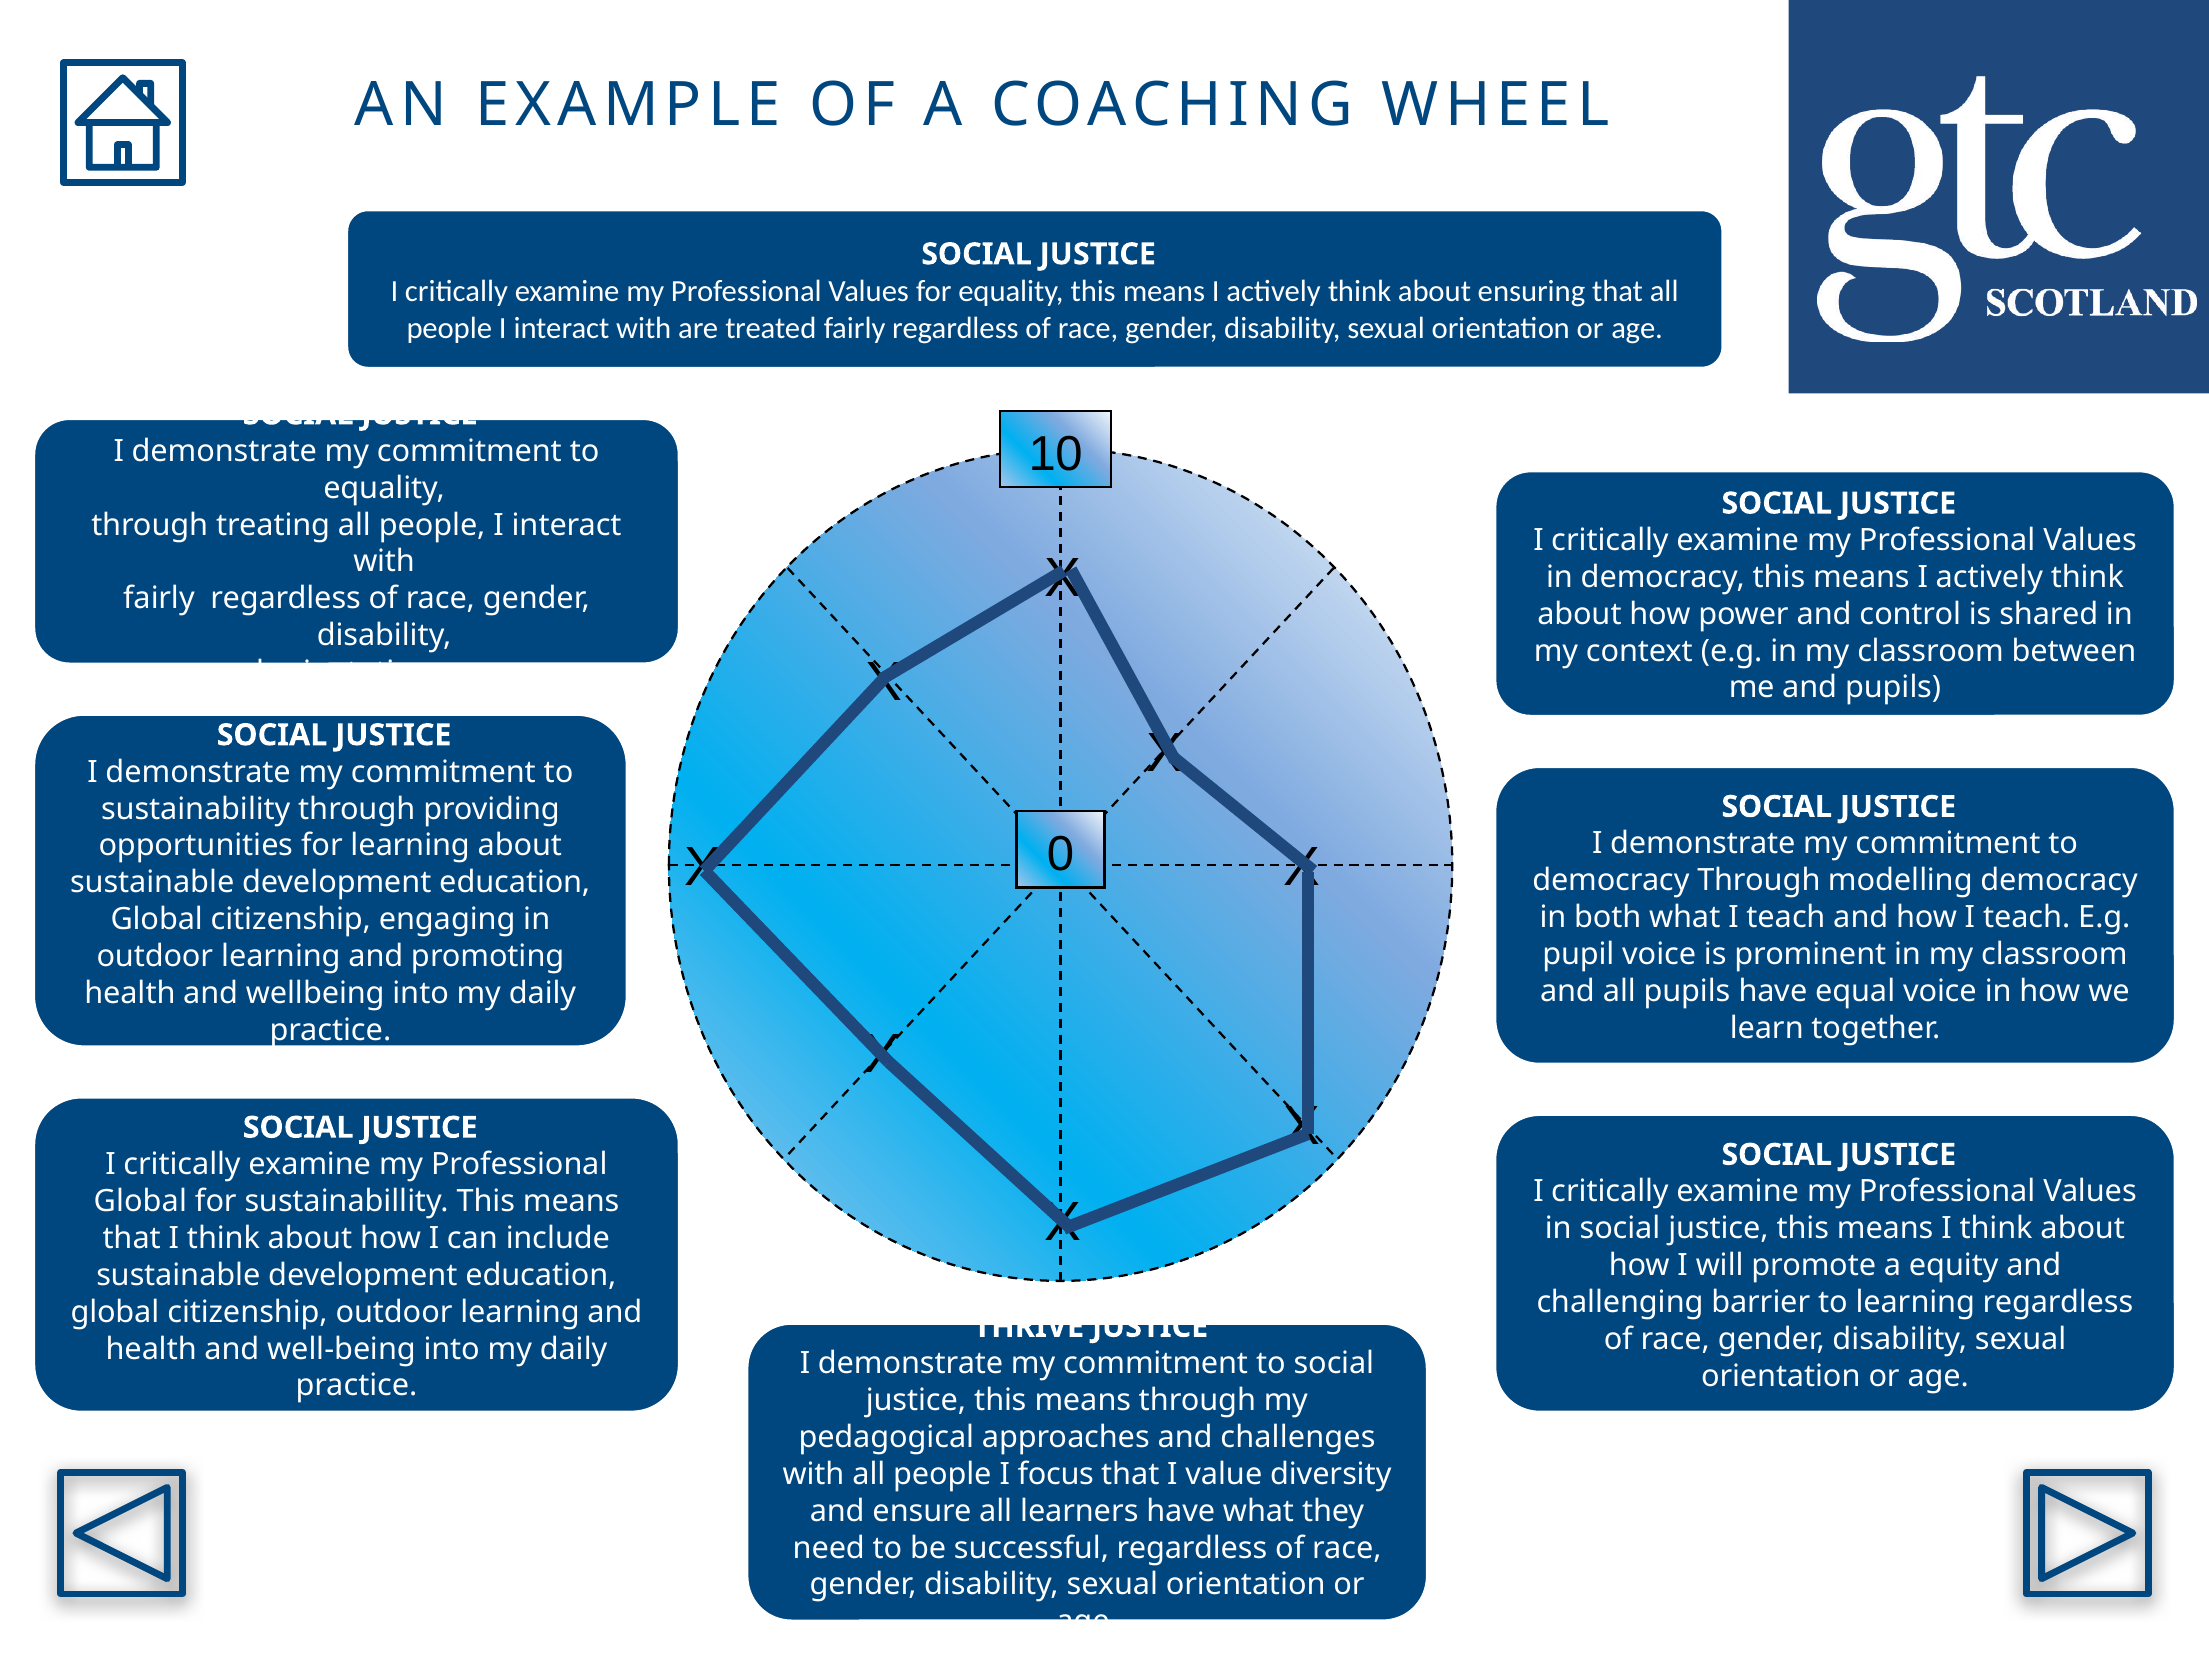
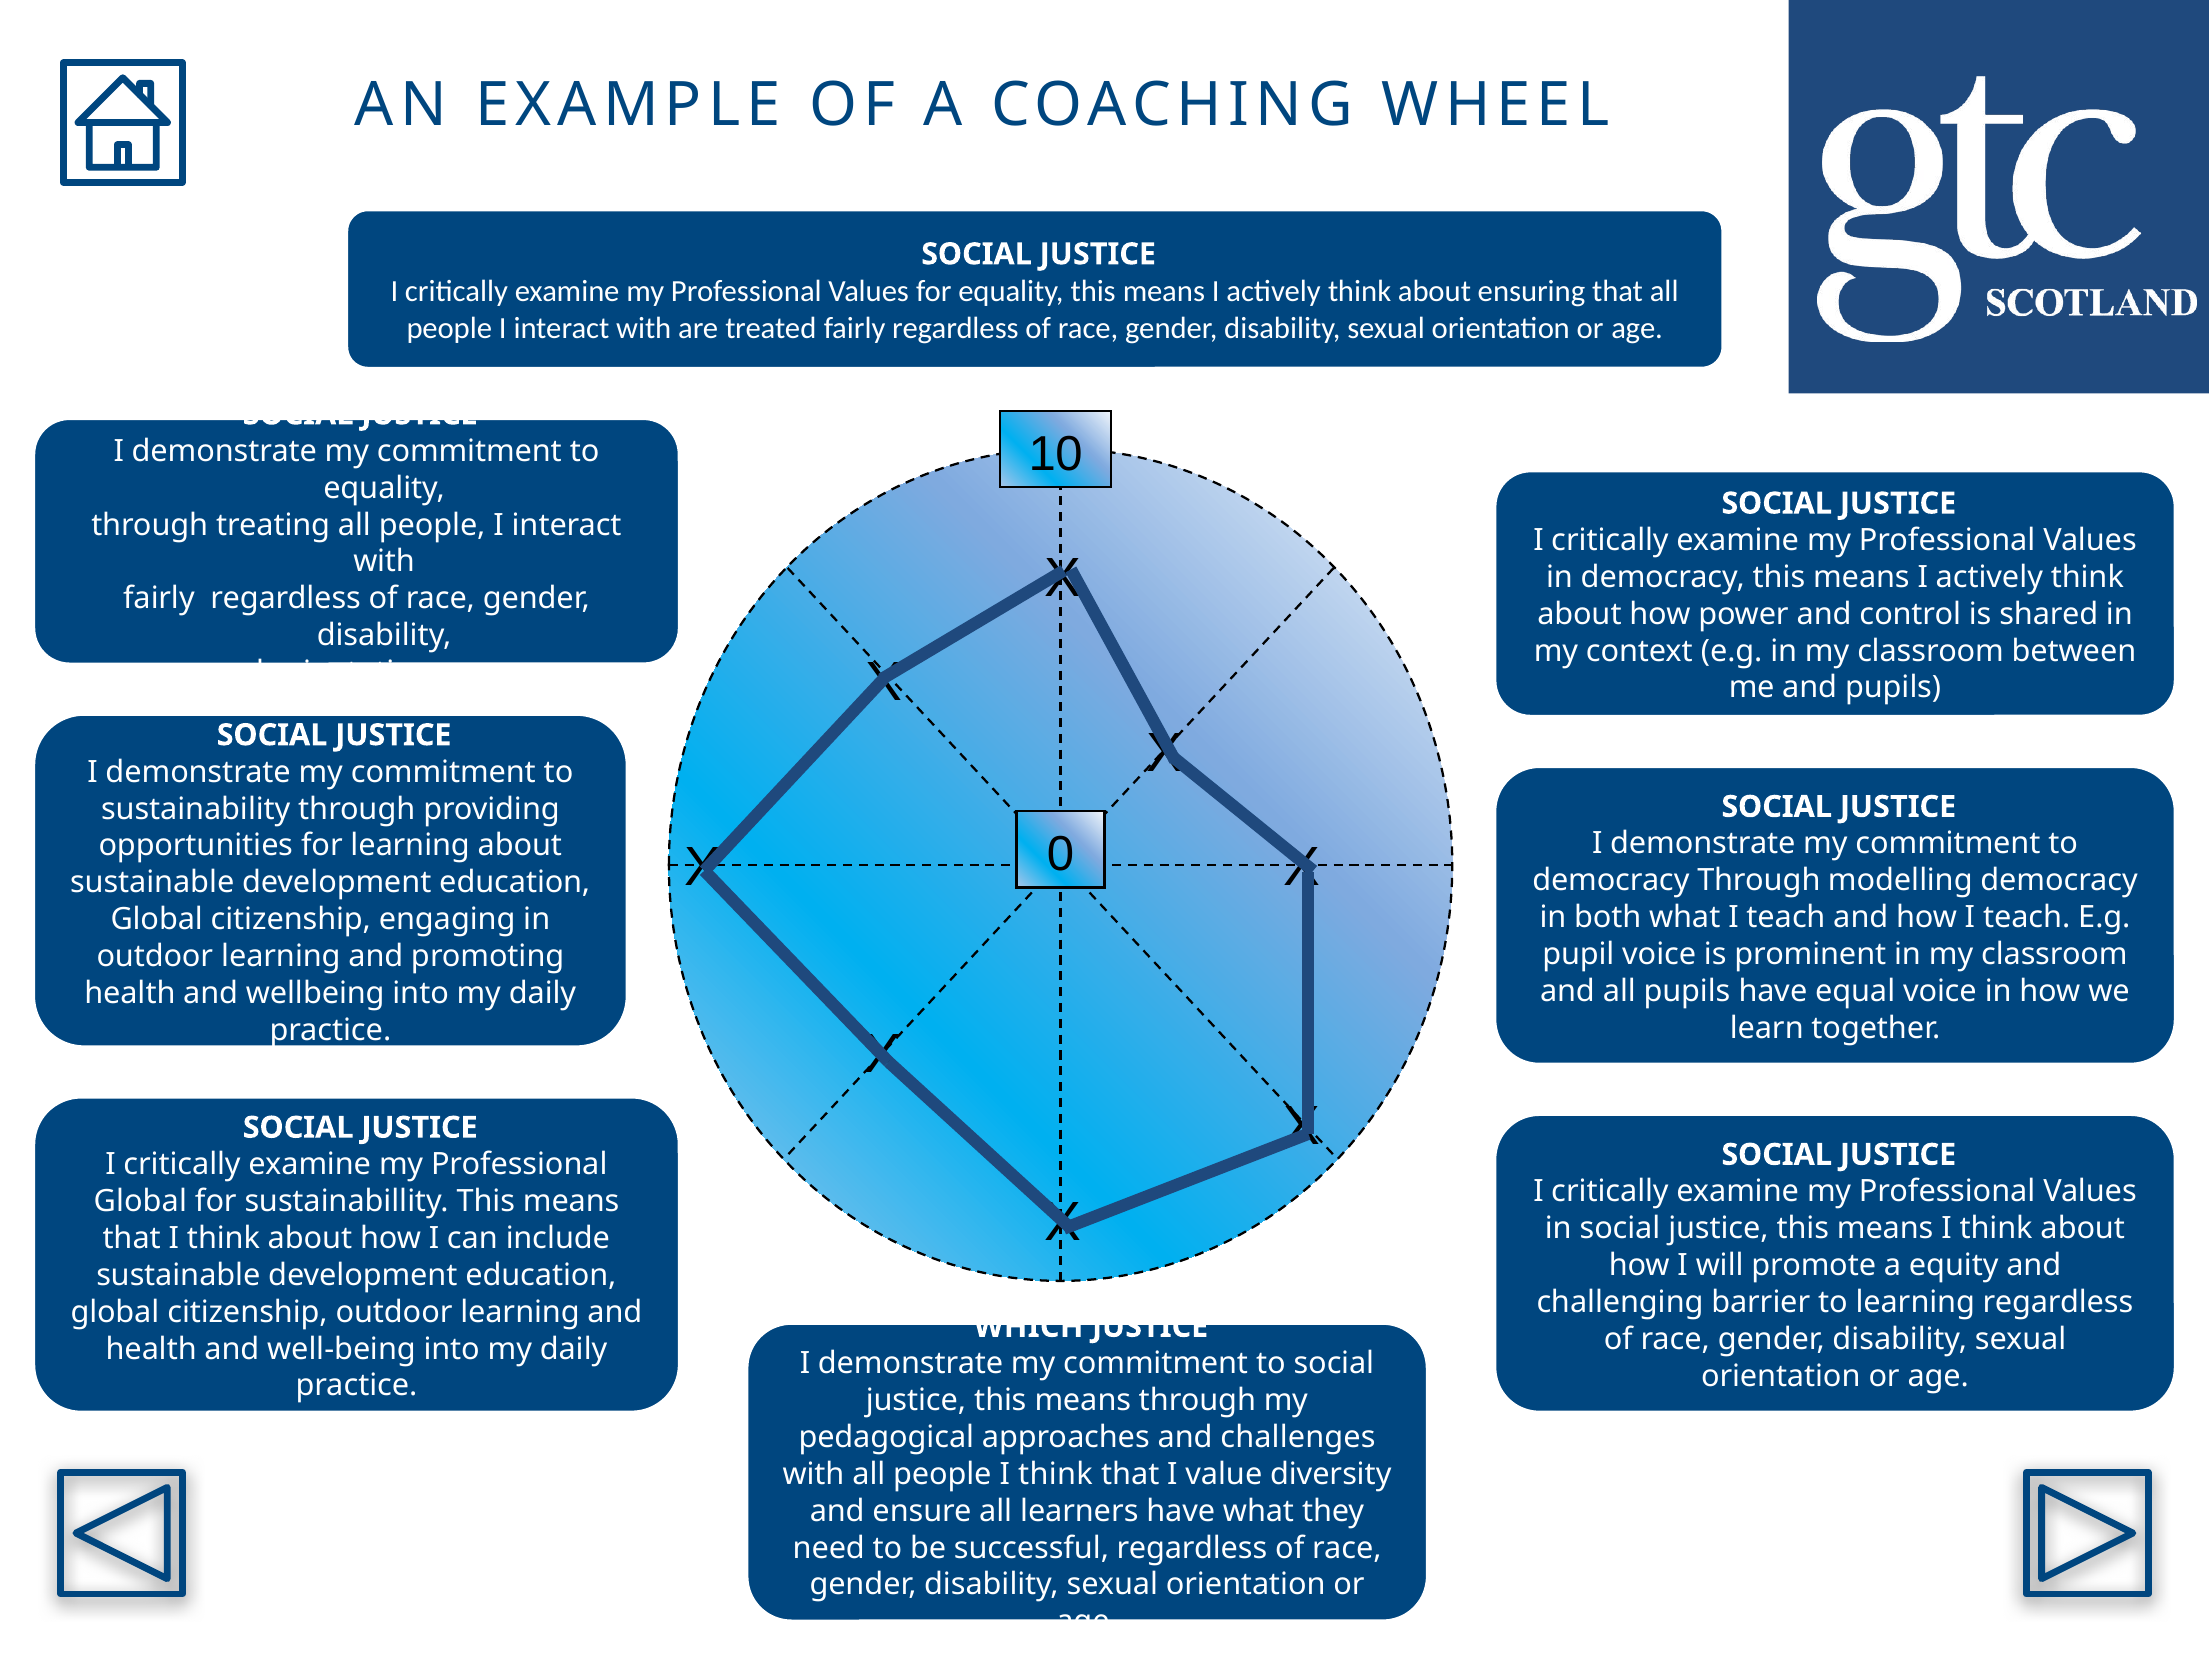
THRIVE: THRIVE -> WHICH
people I focus: focus -> think
